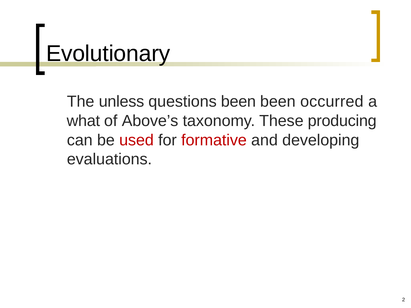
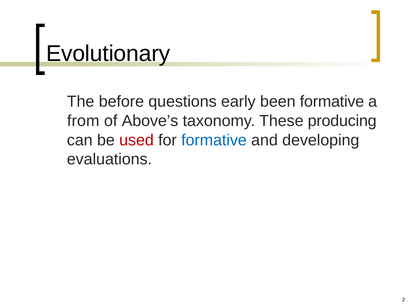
unless: unless -> before
questions been: been -> early
been occurred: occurred -> formative
what: what -> from
formative at (214, 140) colour: red -> blue
